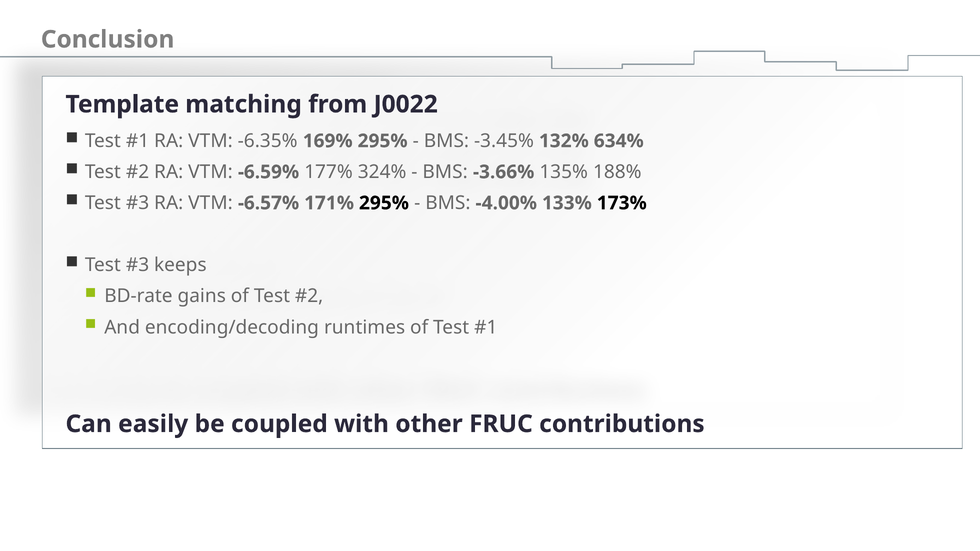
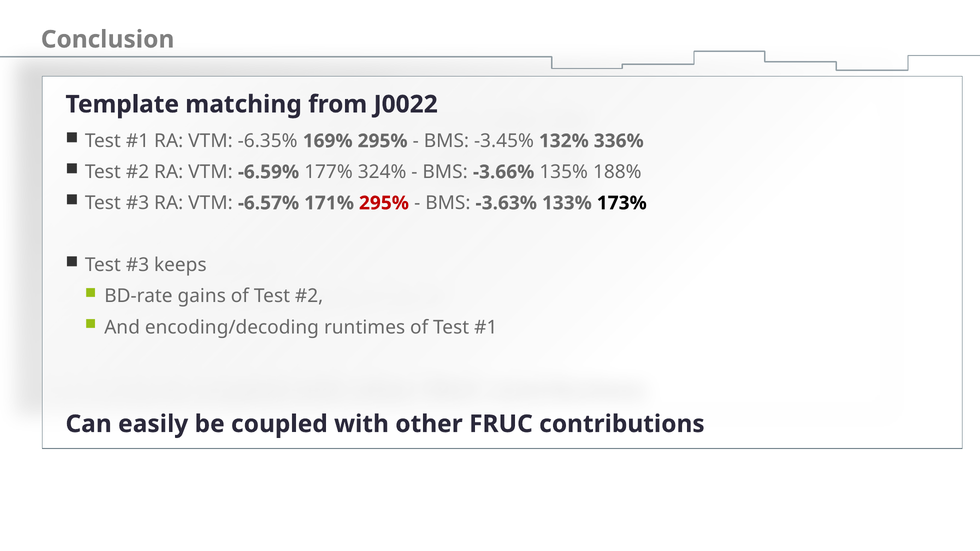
634%: 634% -> 336%
295% at (384, 203) colour: black -> red
-4.00%: -4.00% -> -3.63%
